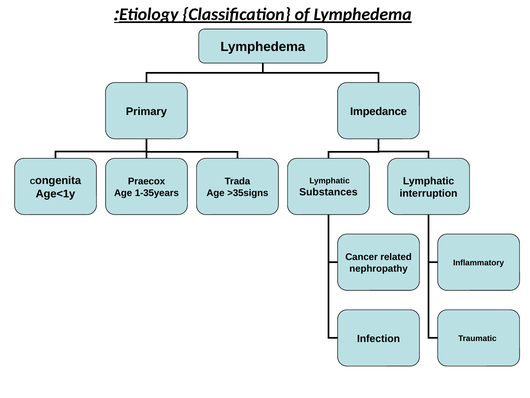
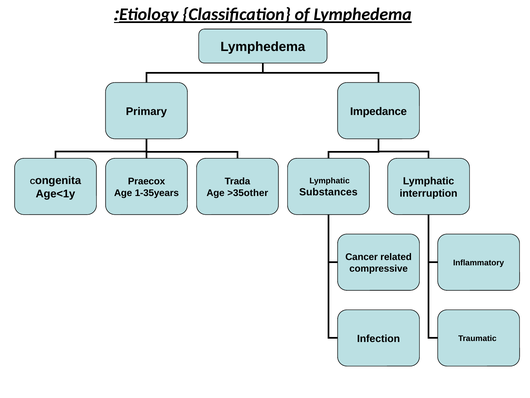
>35signs: >35signs -> >35other
nephropathy: nephropathy -> compressive
